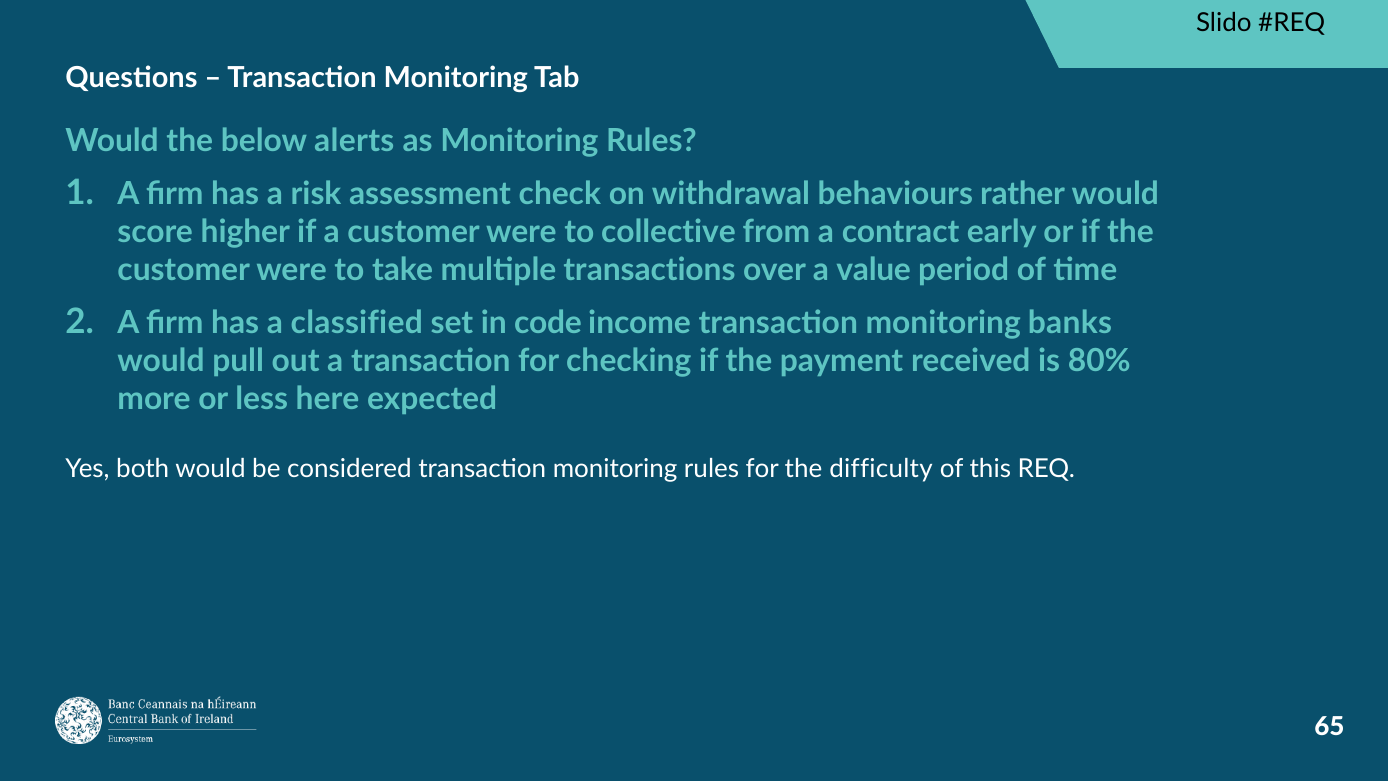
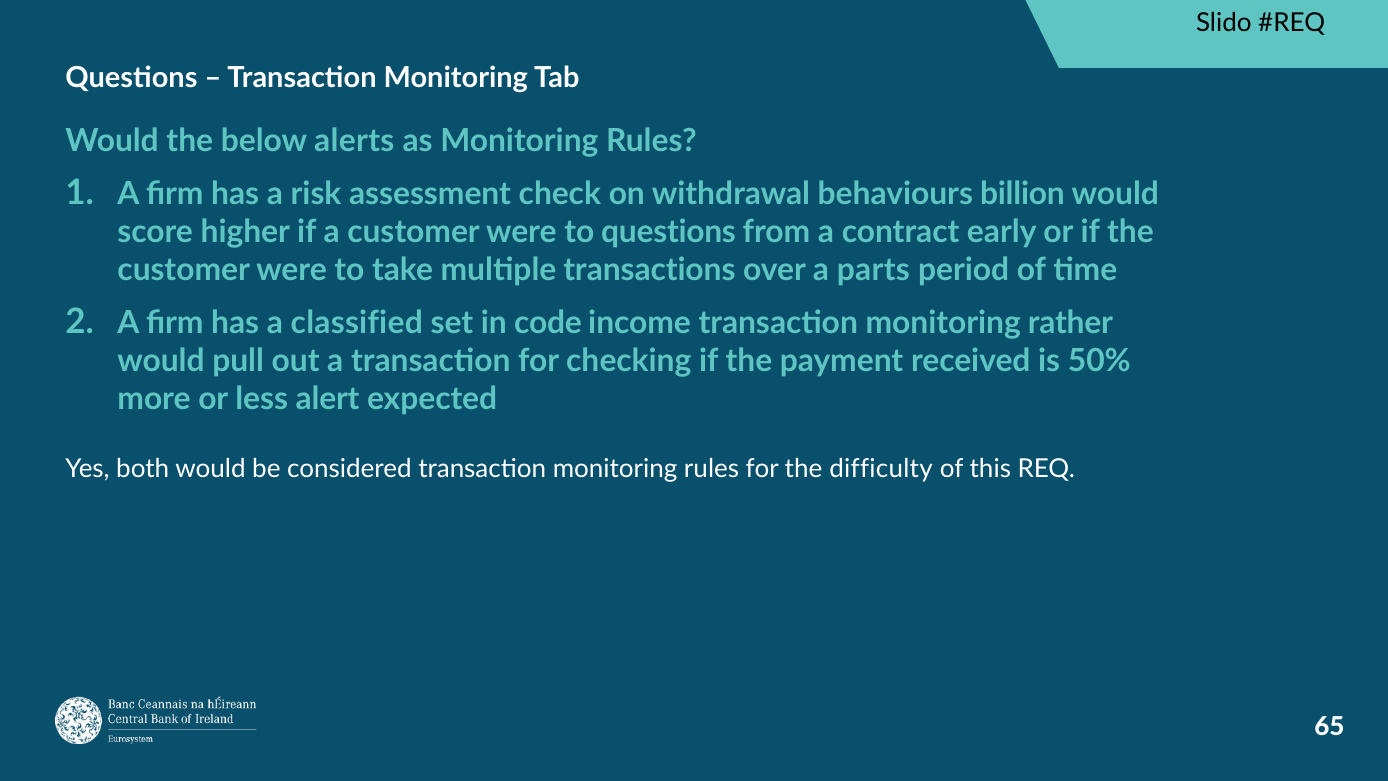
rather: rather -> billion
to collective: collective -> questions
value: value -> parts
banks: banks -> rather
80%: 80% -> 50%
here: here -> alert
